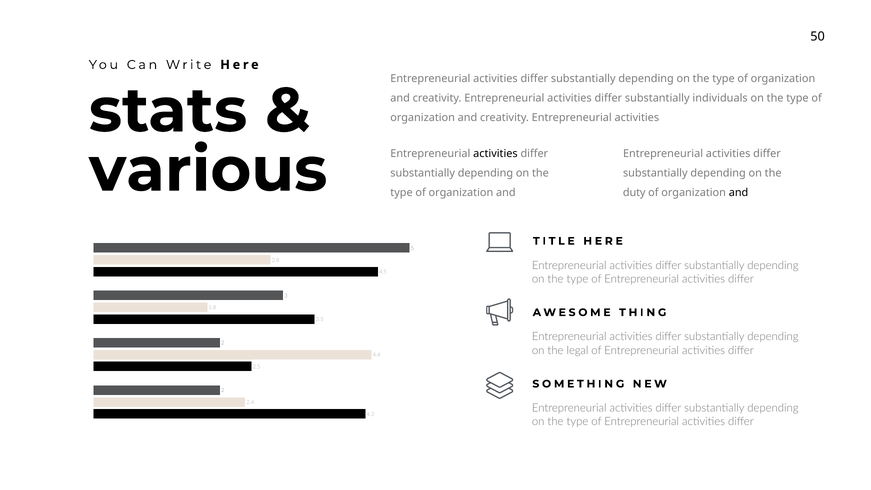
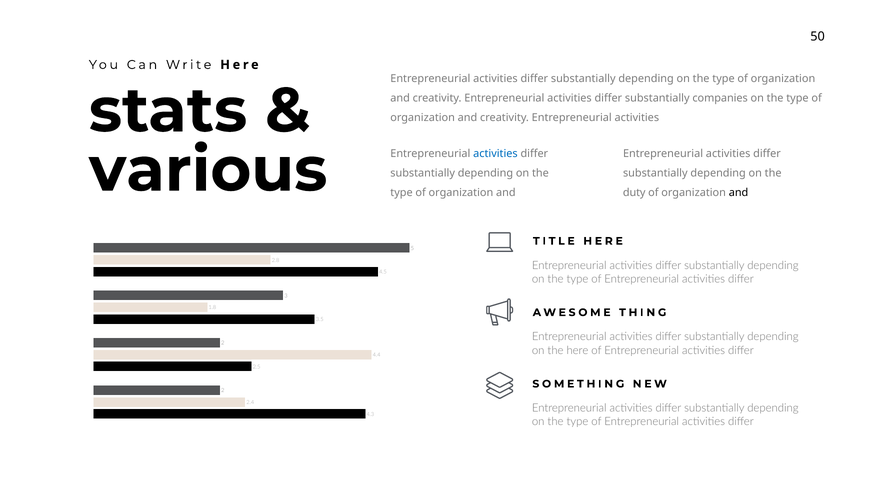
individuals: individuals -> companies
activities at (495, 154) colour: black -> blue
the legal: legal -> here
